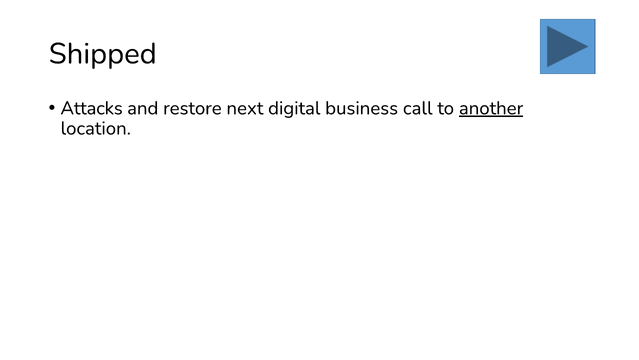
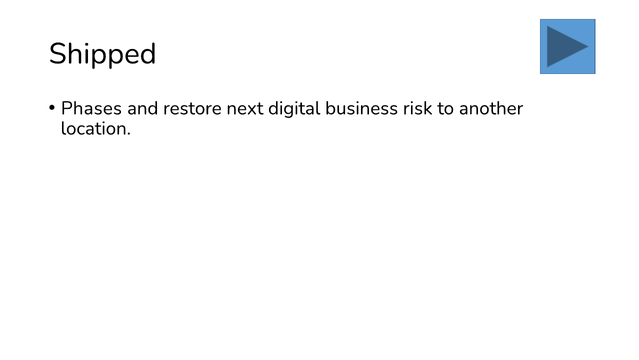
Attacks: Attacks -> Phases
call: call -> risk
another underline: present -> none
